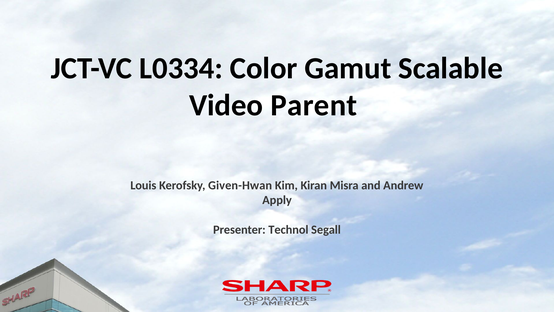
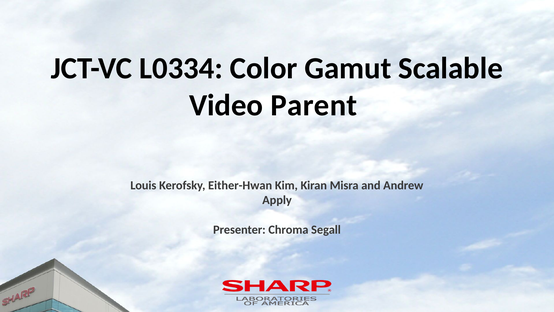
Given-Hwan: Given-Hwan -> Either-Hwan
Technol: Technol -> Chroma
